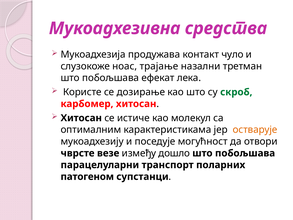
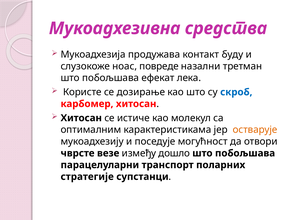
чуло: чуло -> буду
трајање: трајање -> повреде
скроб colour: green -> blue
патогеном: патогеном -> стратегије
